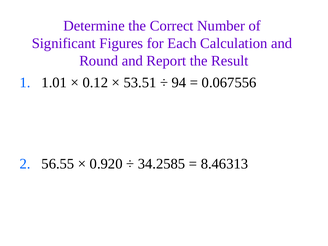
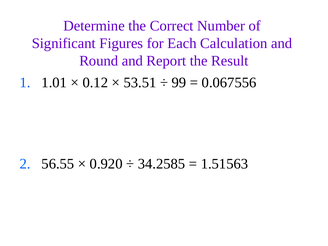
94: 94 -> 99
8.46313: 8.46313 -> 1.51563
